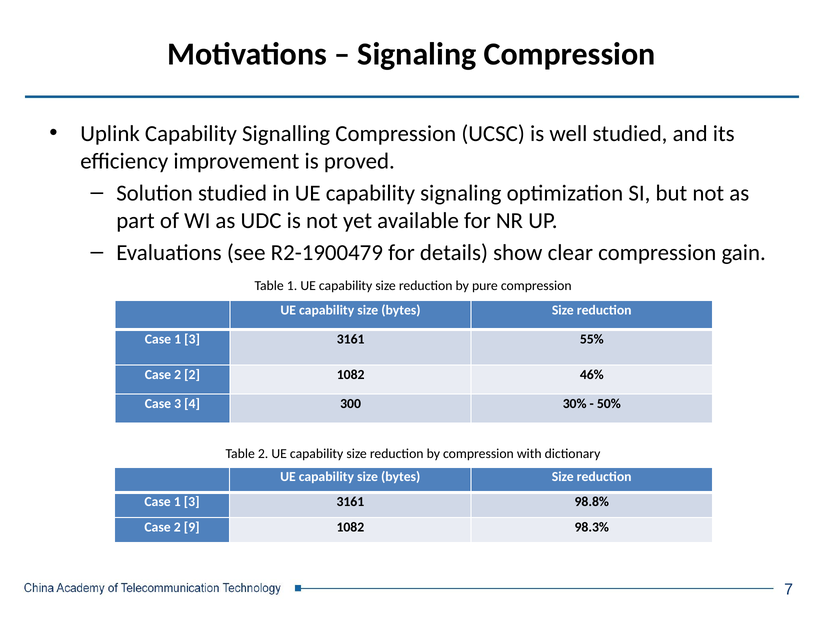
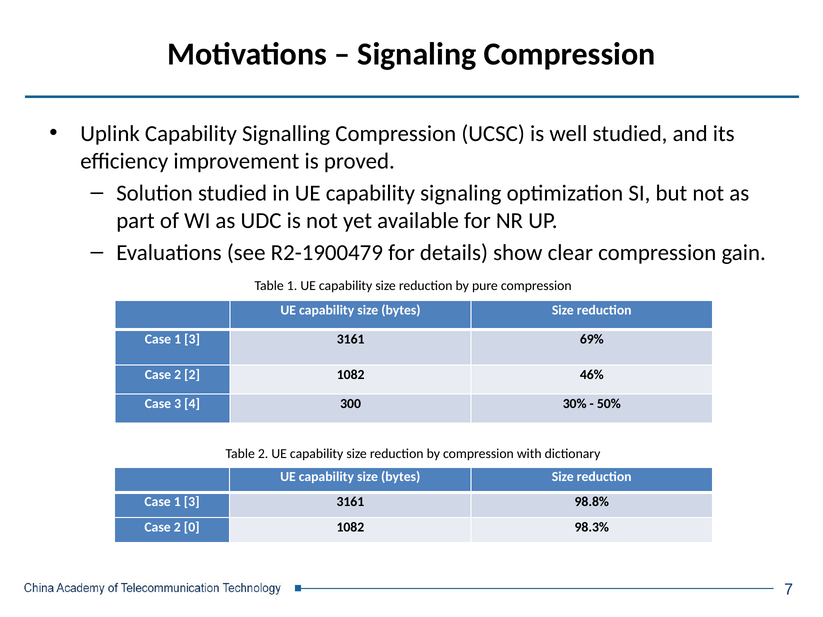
55%: 55% -> 69%
9: 9 -> 0
